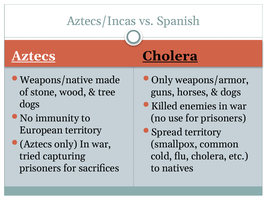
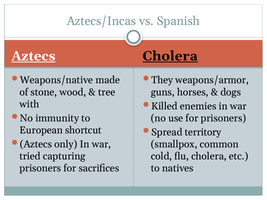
Only at (162, 80): Only -> They
dogs at (30, 104): dogs -> with
European territory: territory -> shortcut
